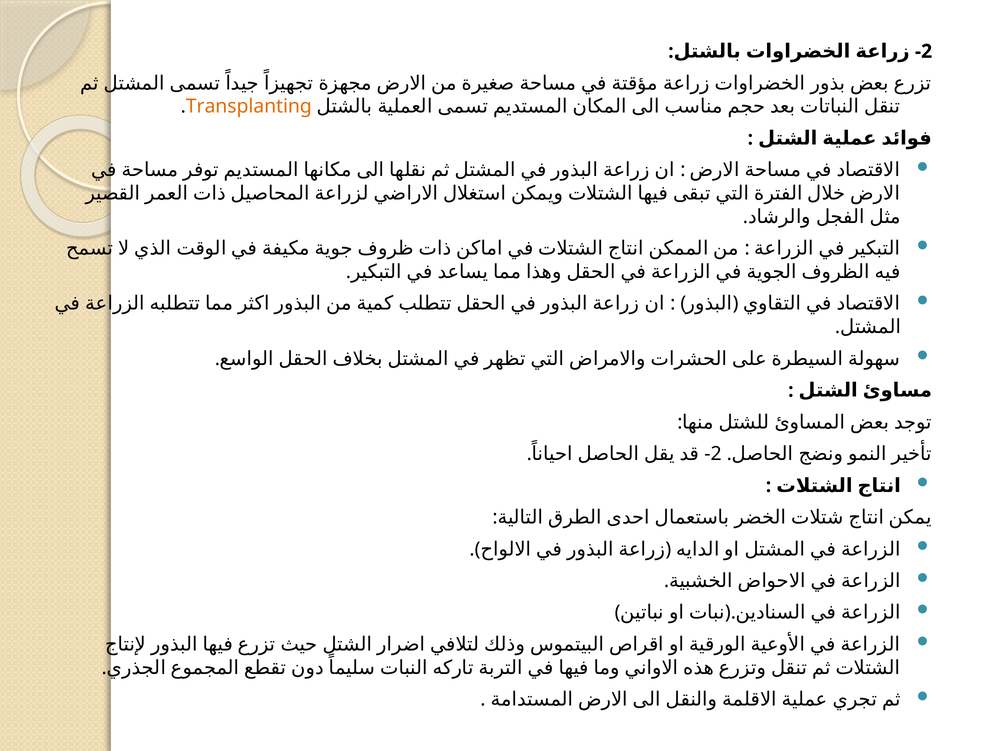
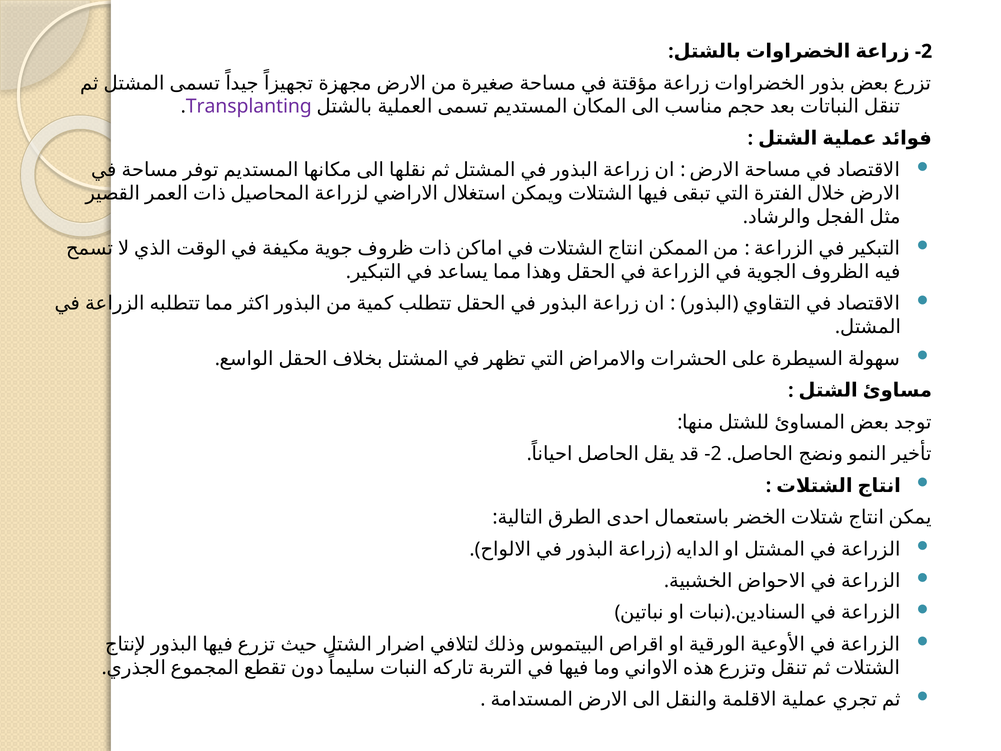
Transplanting colour: orange -> purple
